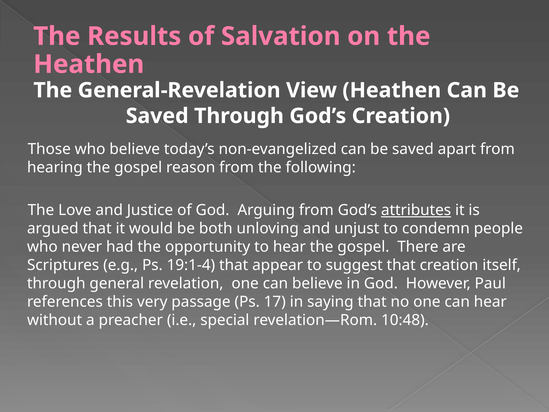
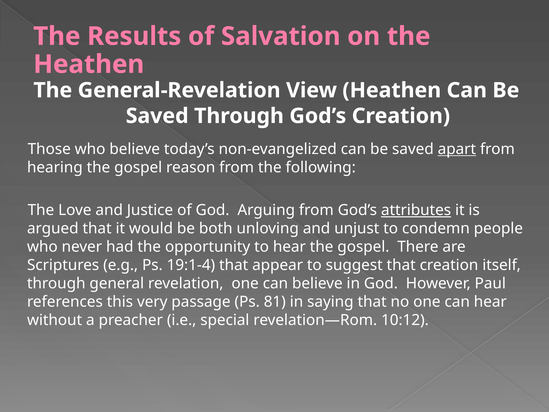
apart underline: none -> present
17: 17 -> 81
10:48: 10:48 -> 10:12
